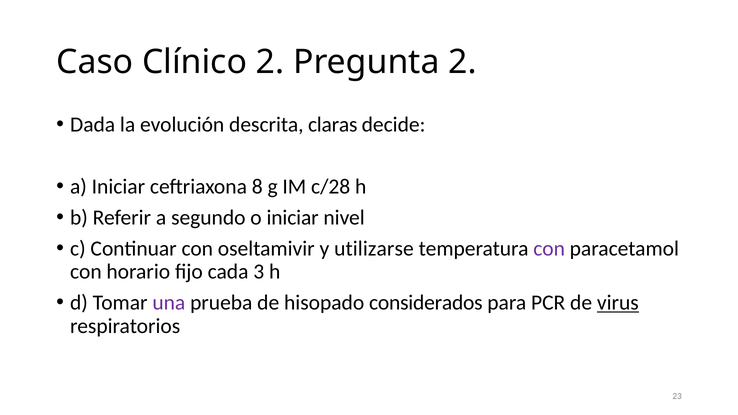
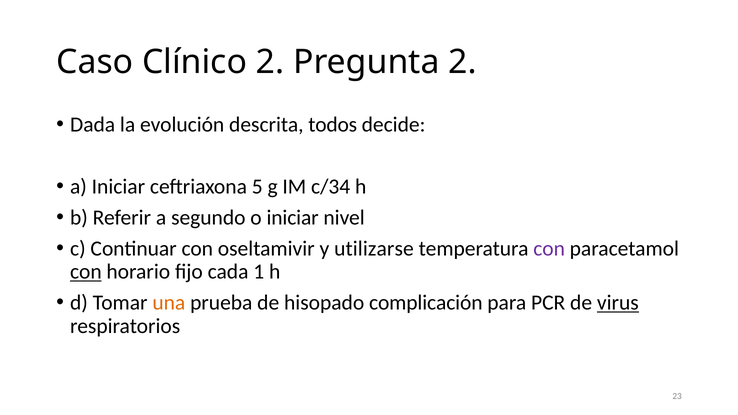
claras: claras -> todos
8: 8 -> 5
c/28: c/28 -> c/34
con at (86, 272) underline: none -> present
3: 3 -> 1
una colour: purple -> orange
considerados: considerados -> complicación
